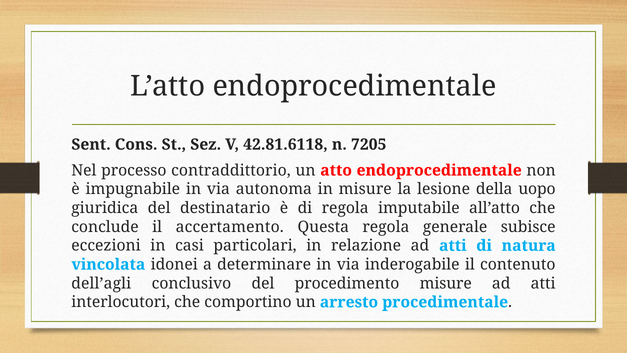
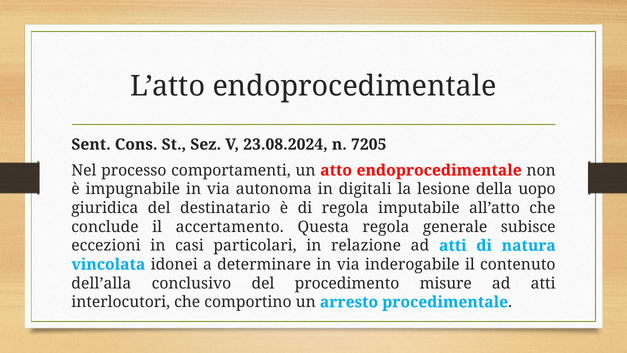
42.81.6118: 42.81.6118 -> 23.08.2024
contraddittorio: contraddittorio -> comportamenti
in misure: misure -> digitali
dell’agli: dell’agli -> dell’alla
